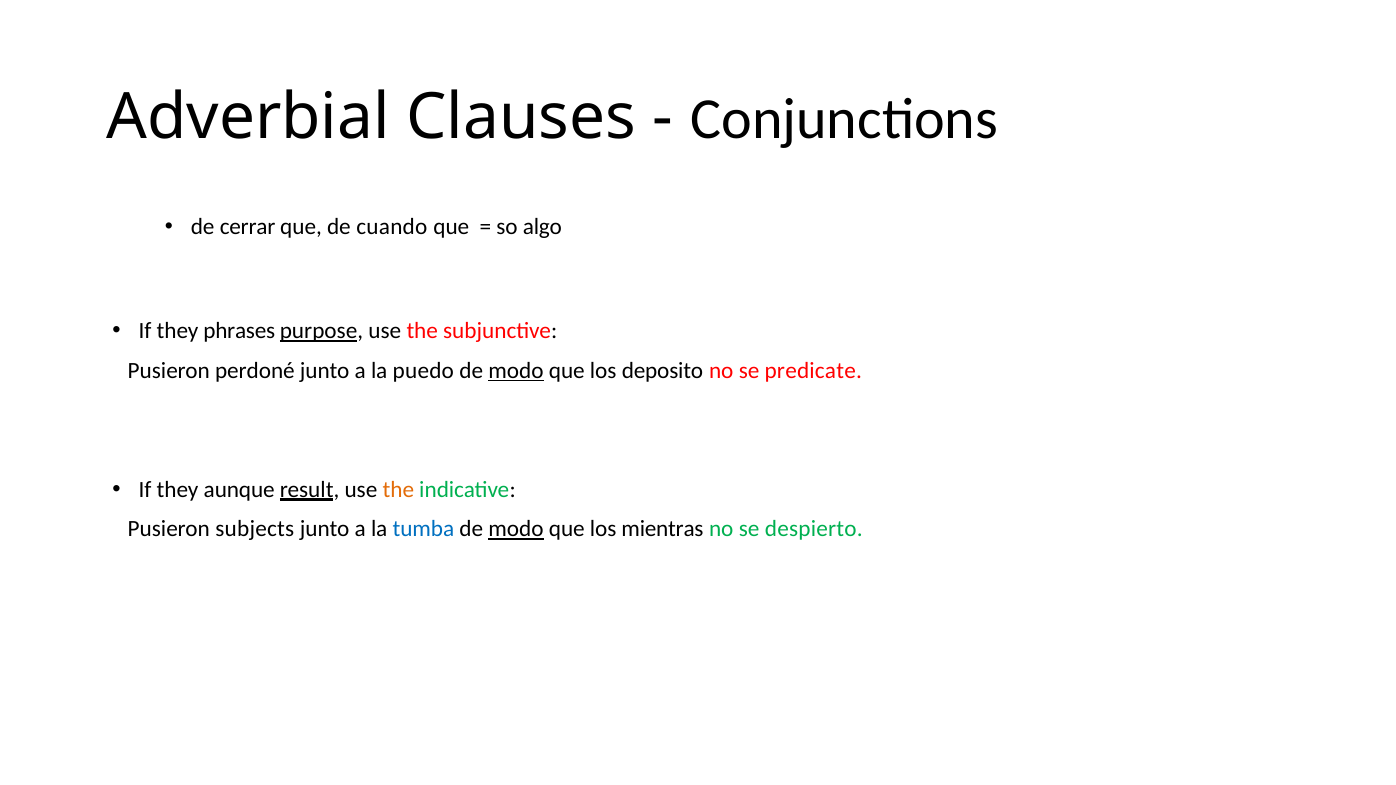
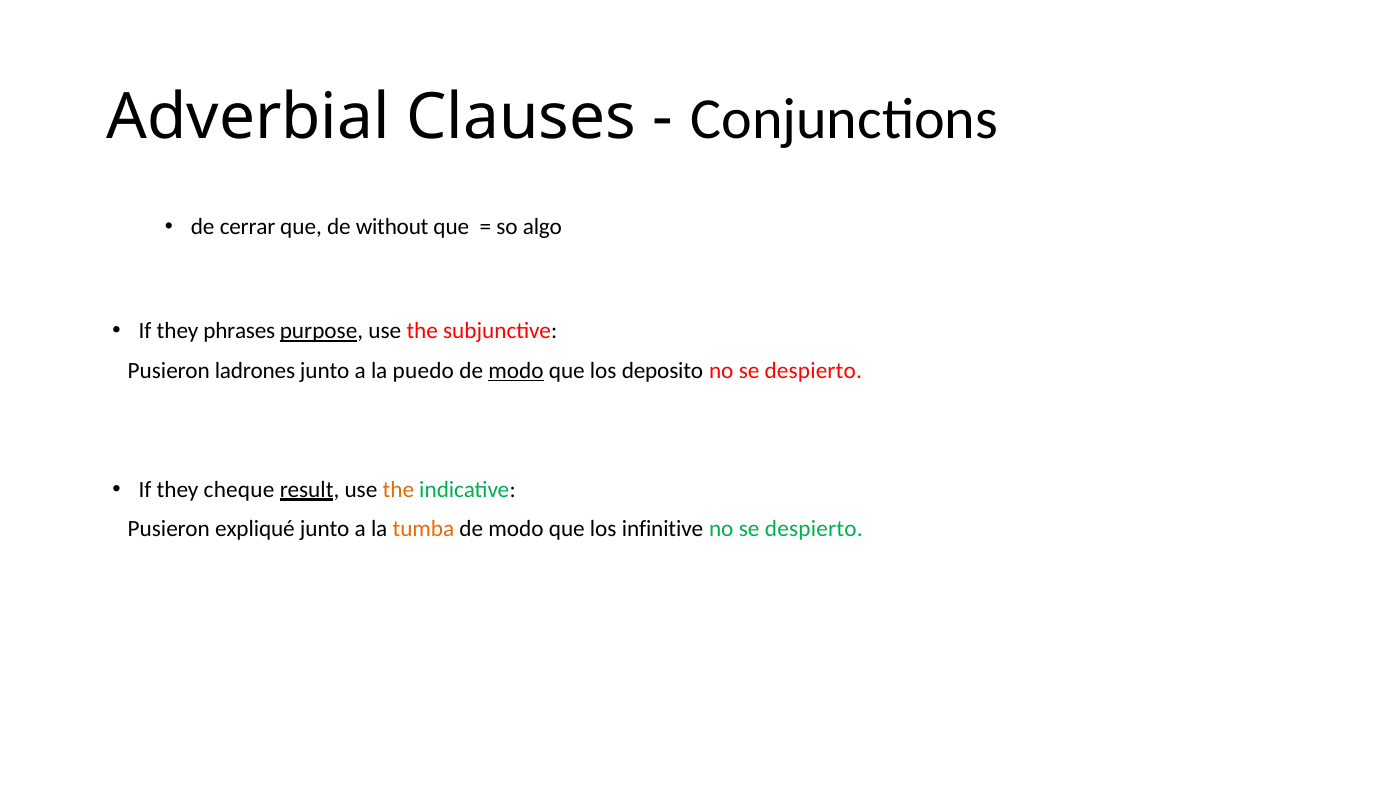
cuando: cuando -> without
perdoné: perdoné -> ladrones
predicate at (813, 371): predicate -> despierto
aunque: aunque -> cheque
subjects: subjects -> expliqué
tumba colour: blue -> orange
modo at (516, 529) underline: present -> none
mientras: mientras -> infinitive
